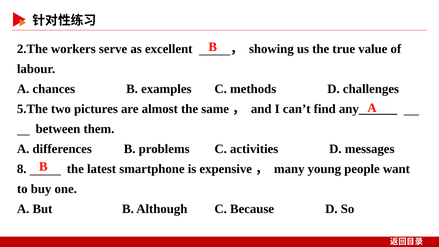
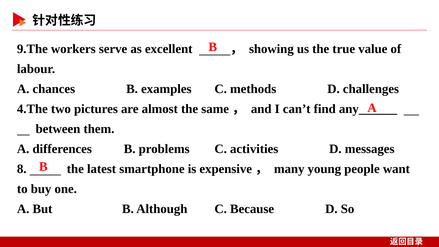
2.The: 2.The -> 9.The
5.The: 5.The -> 4.The
